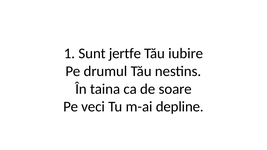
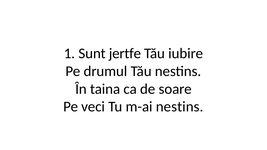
m-ai depline: depline -> nestins
